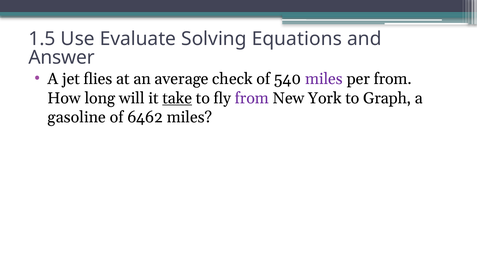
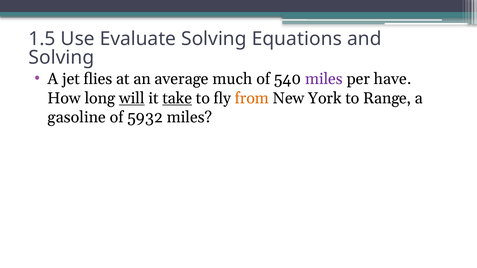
Answer at (62, 57): Answer -> Solving
check: check -> much
per from: from -> have
will underline: none -> present
from at (252, 98) colour: purple -> orange
Graph: Graph -> Range
6462: 6462 -> 5932
